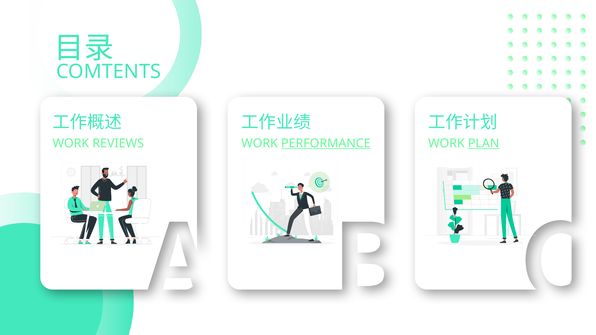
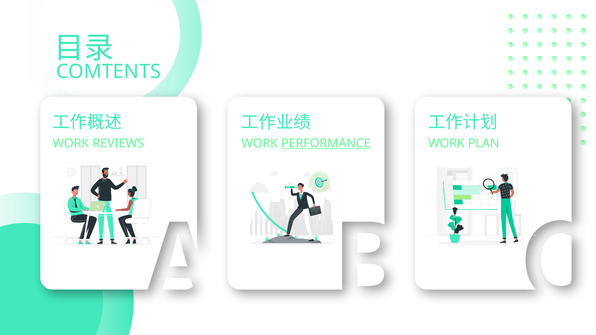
PLAN underline: present -> none
